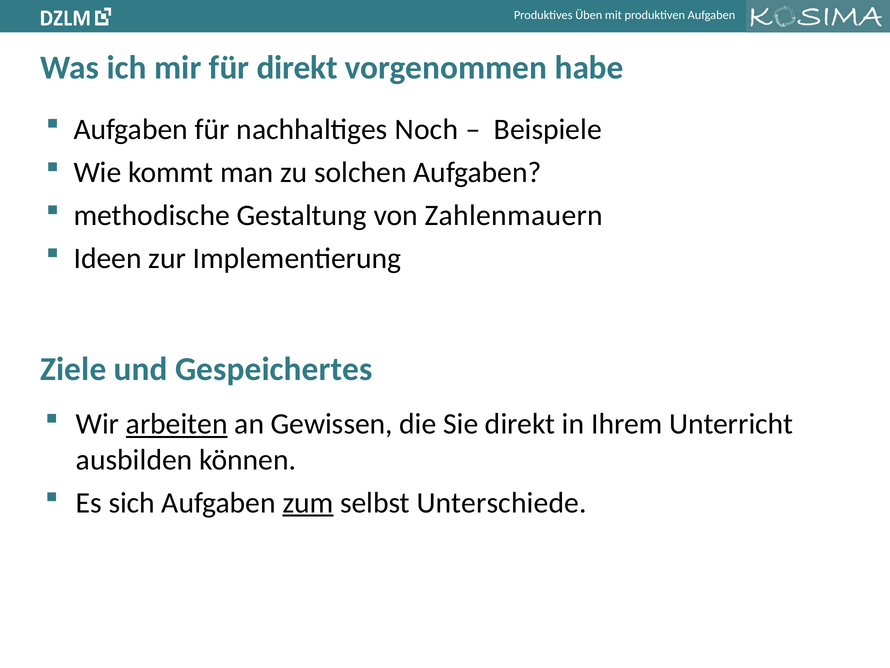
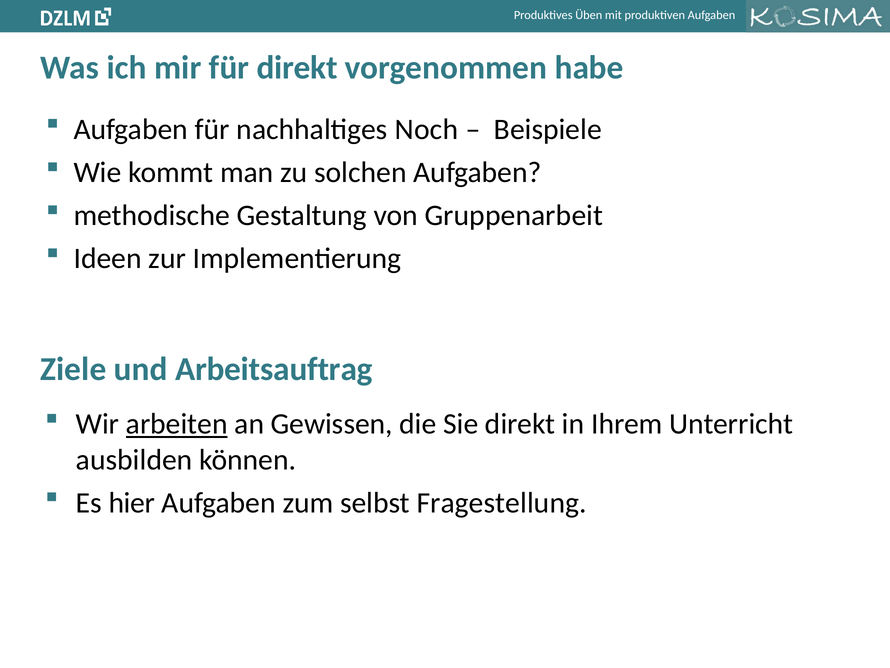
Zahlenmauern: Zahlenmauern -> Gruppenarbeit
Gespeichertes: Gespeichertes -> Arbeitsauftrag
sich: sich -> hier
zum underline: present -> none
Unterschiede: Unterschiede -> Fragestellung
